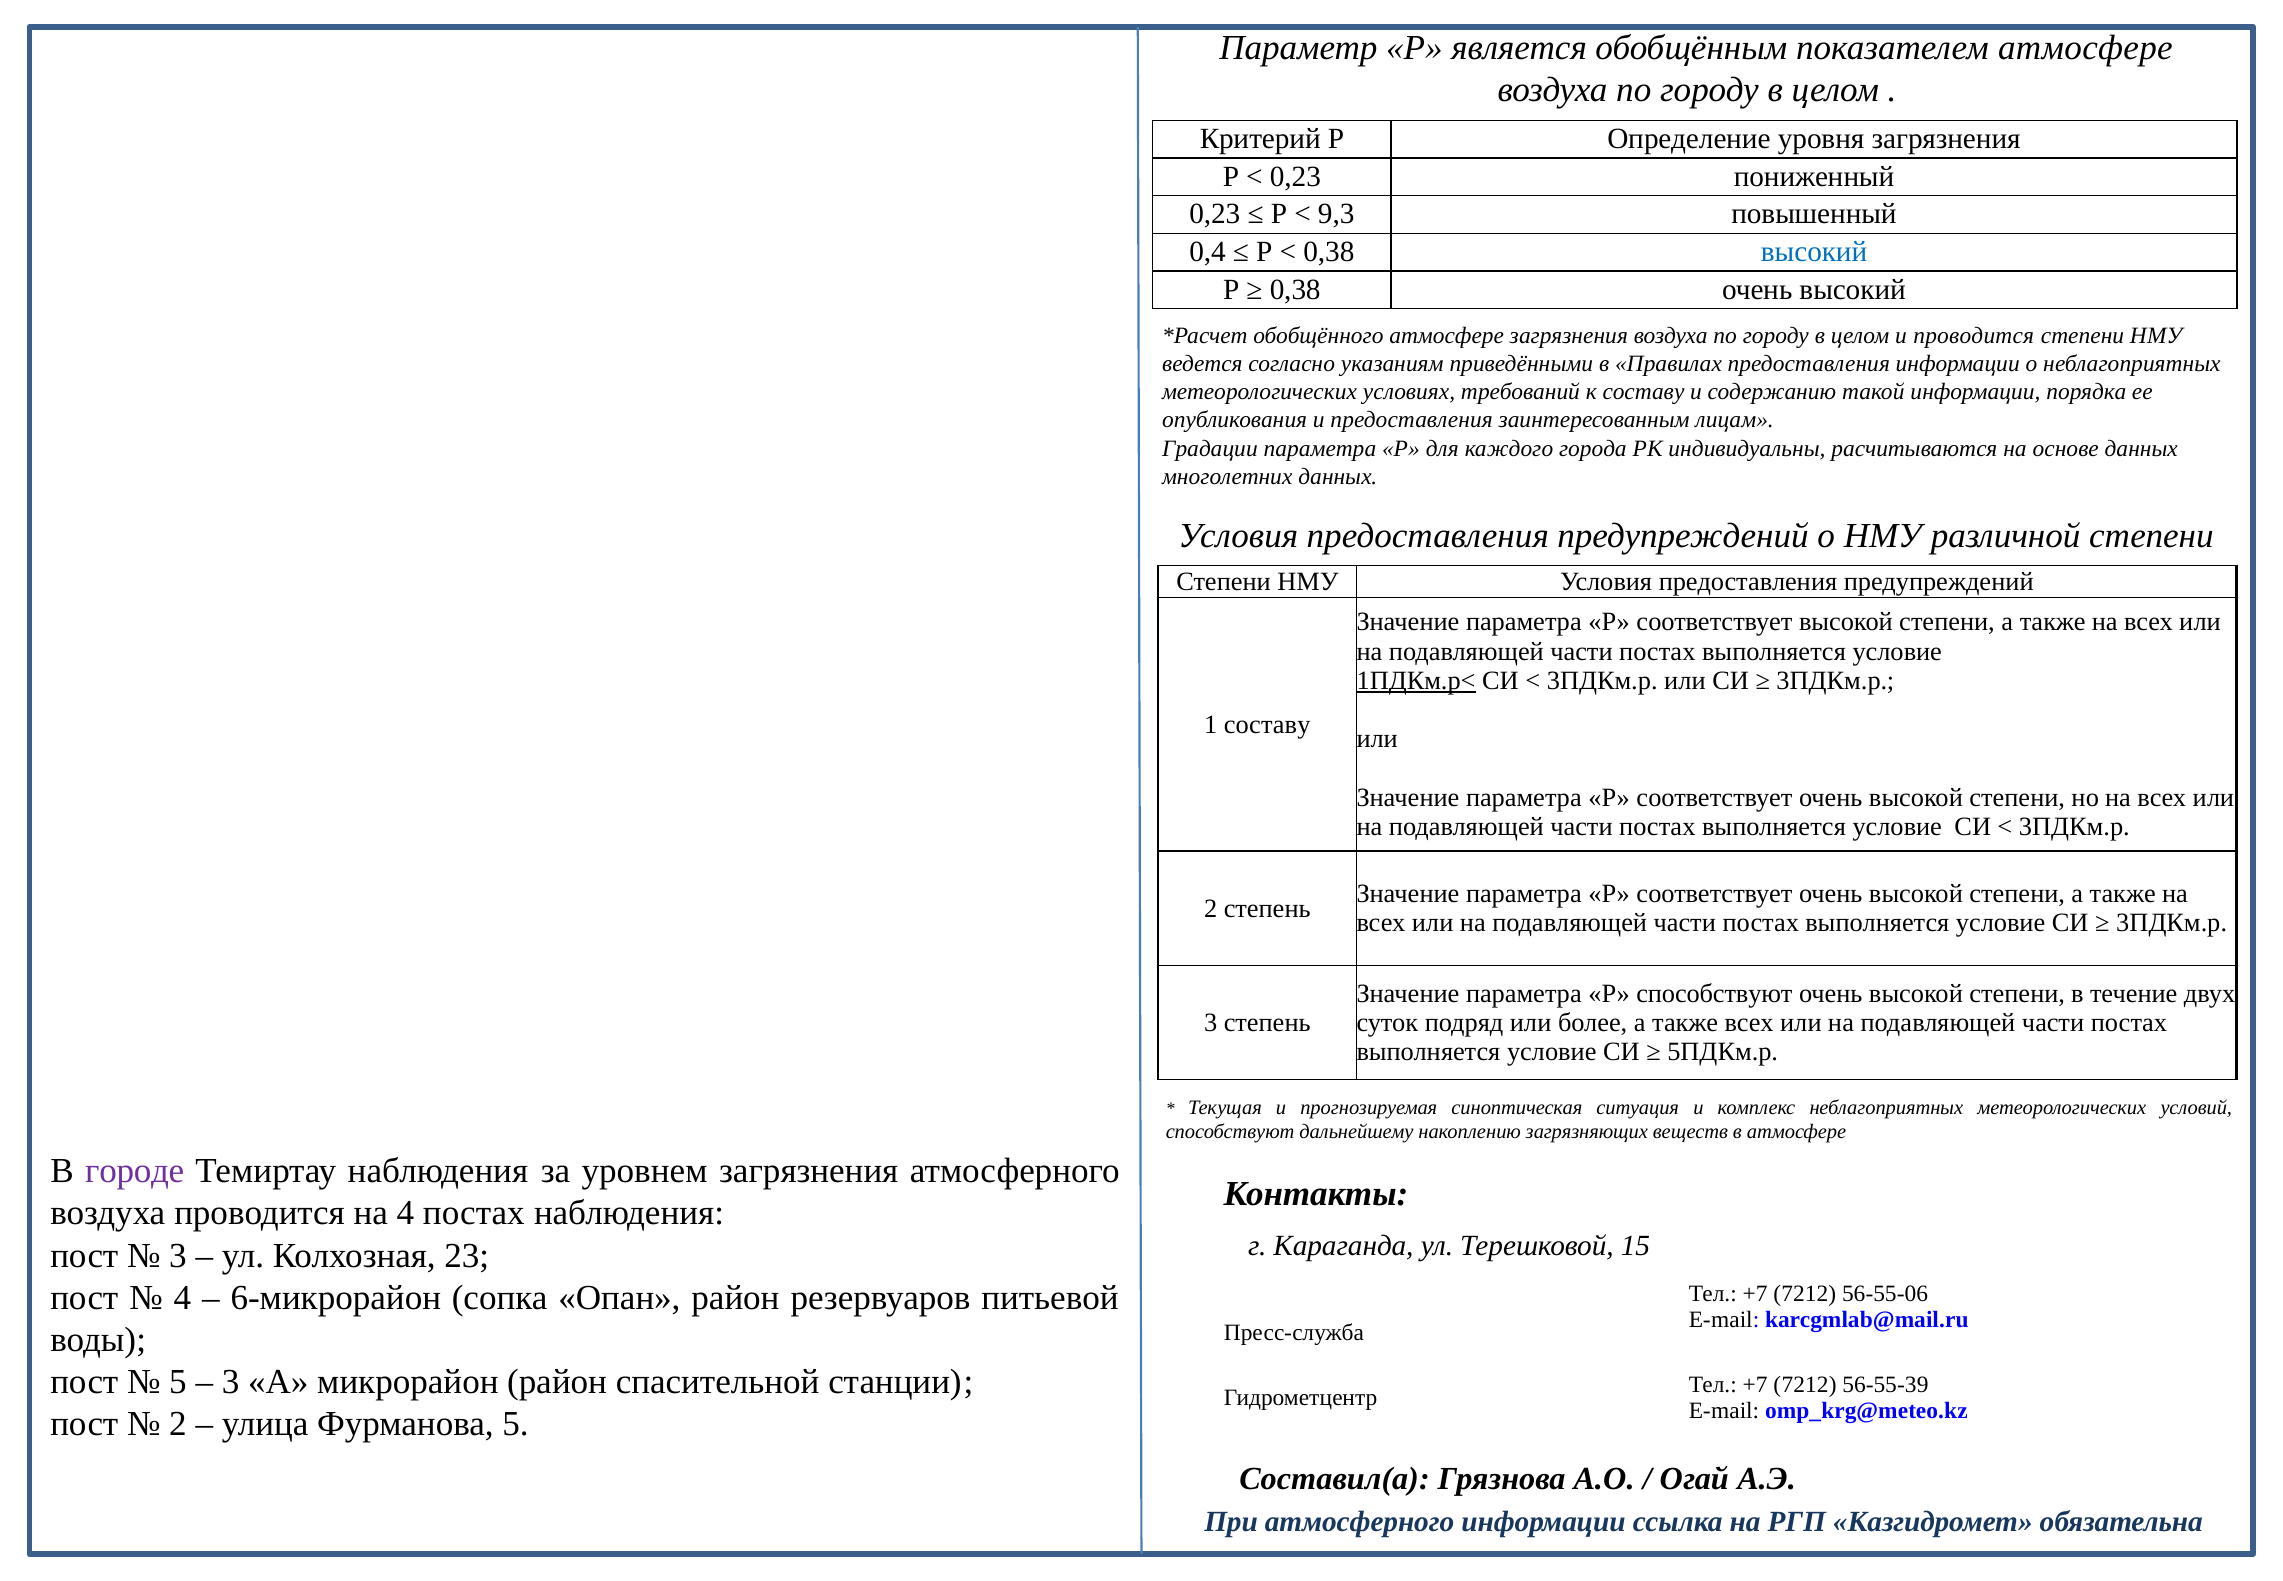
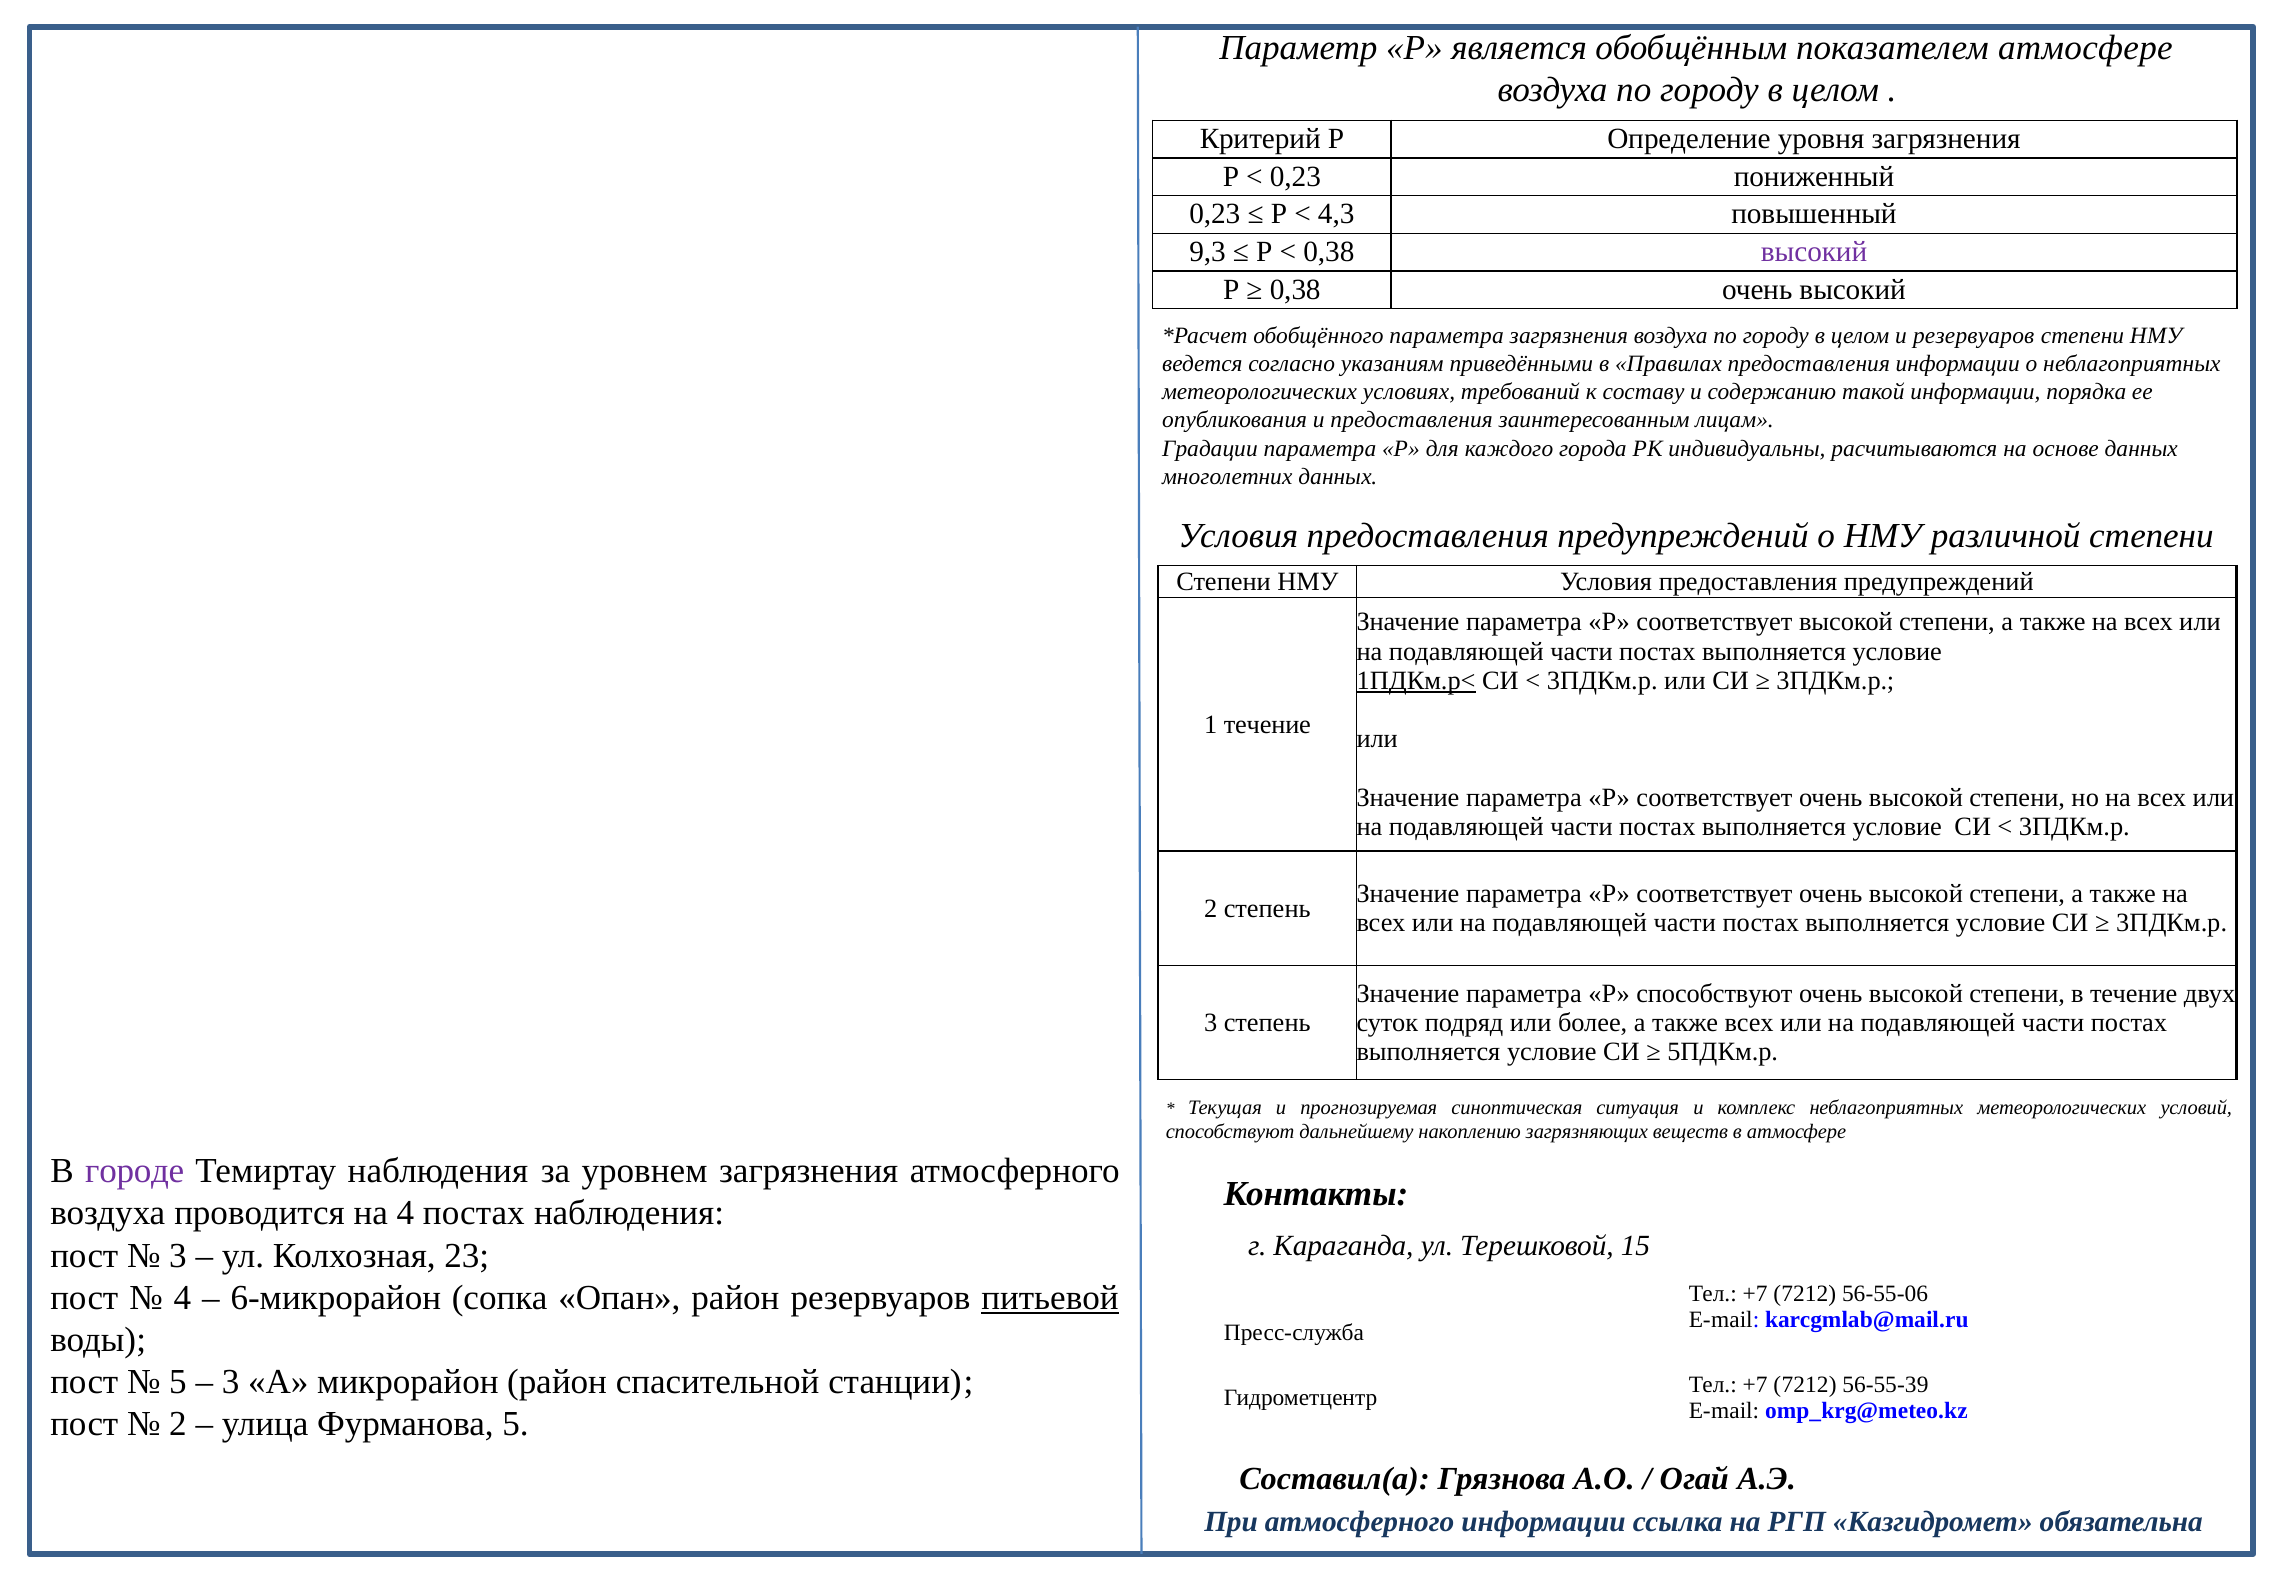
9,3: 9,3 -> 4,3
0,4: 0,4 -> 9,3
высокий at (1814, 252) colour: blue -> purple
обобщённого атмосфере: атмосфере -> параметра
и проводится: проводится -> резервуаров
1 составу: составу -> течение
питьевой underline: none -> present
